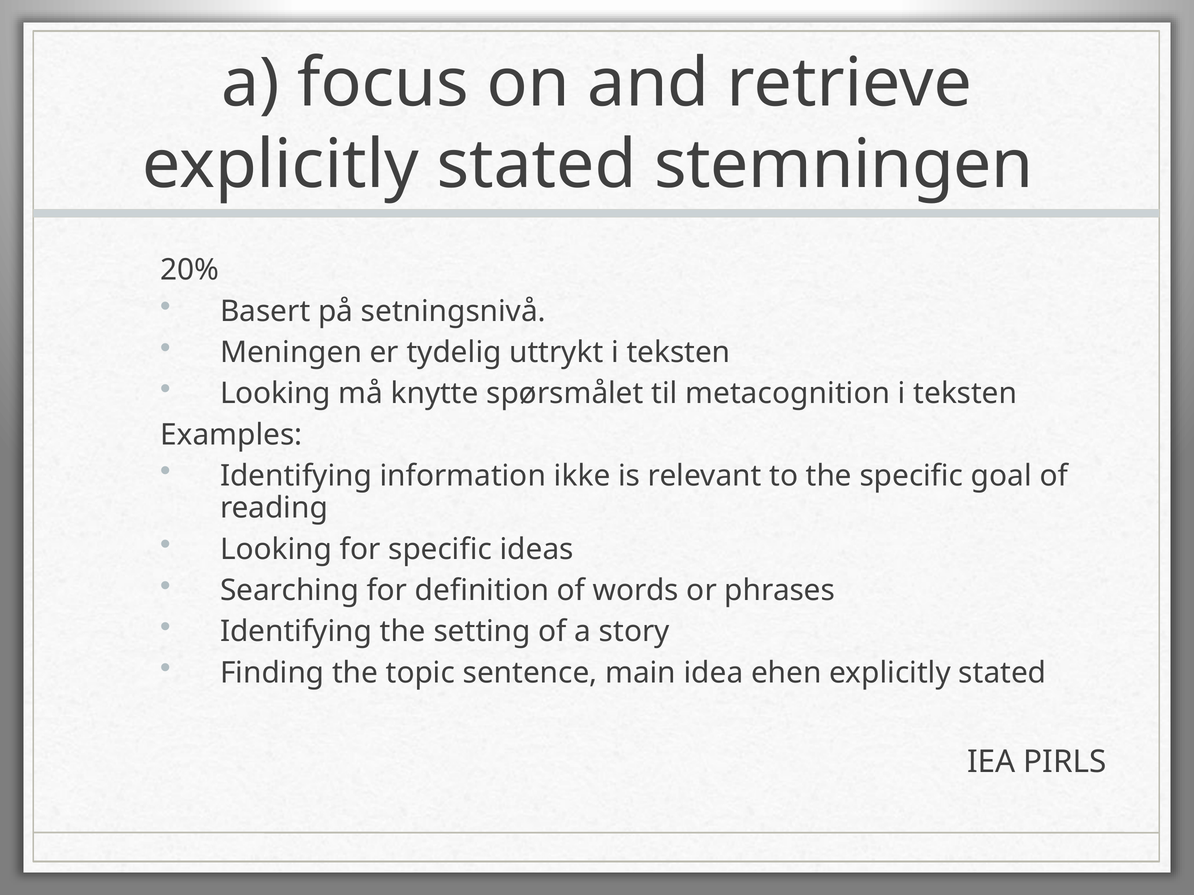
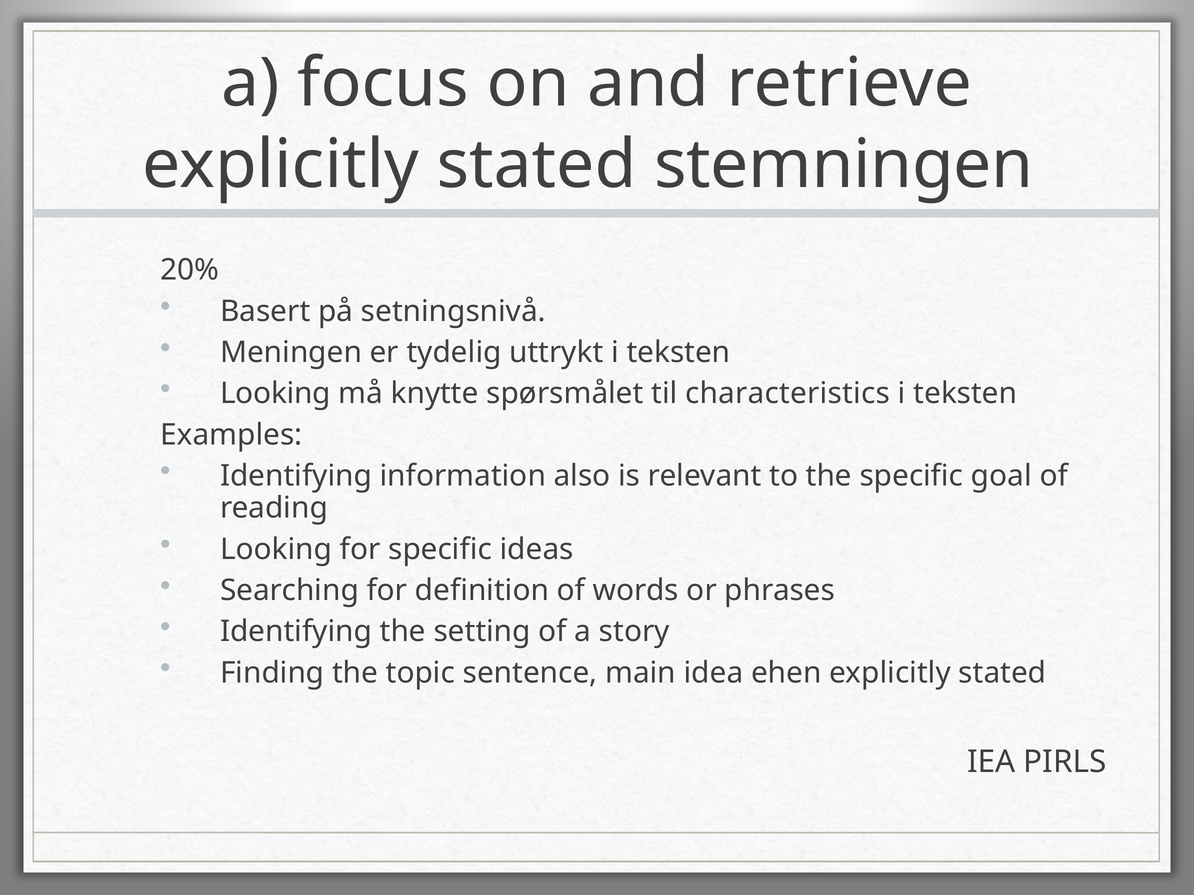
metacognition: metacognition -> characteristics
ikke: ikke -> also
